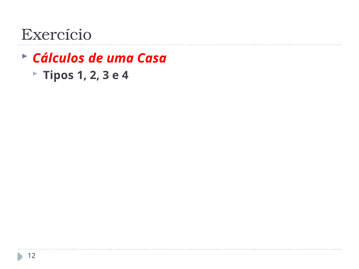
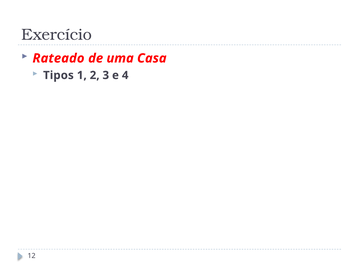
Cálculos: Cálculos -> Rateado
